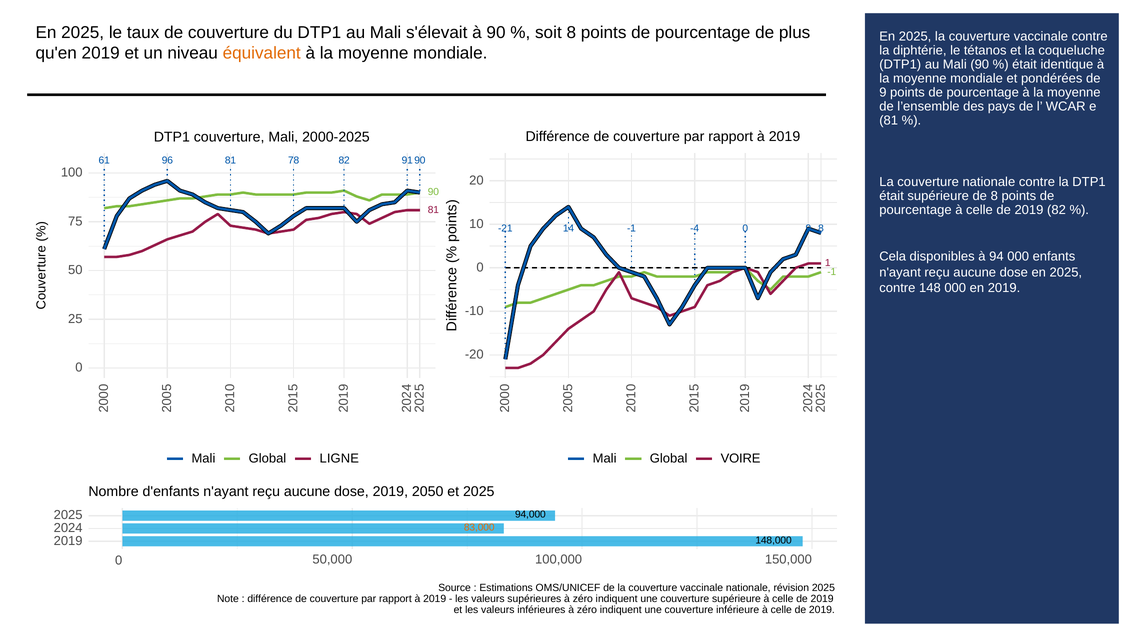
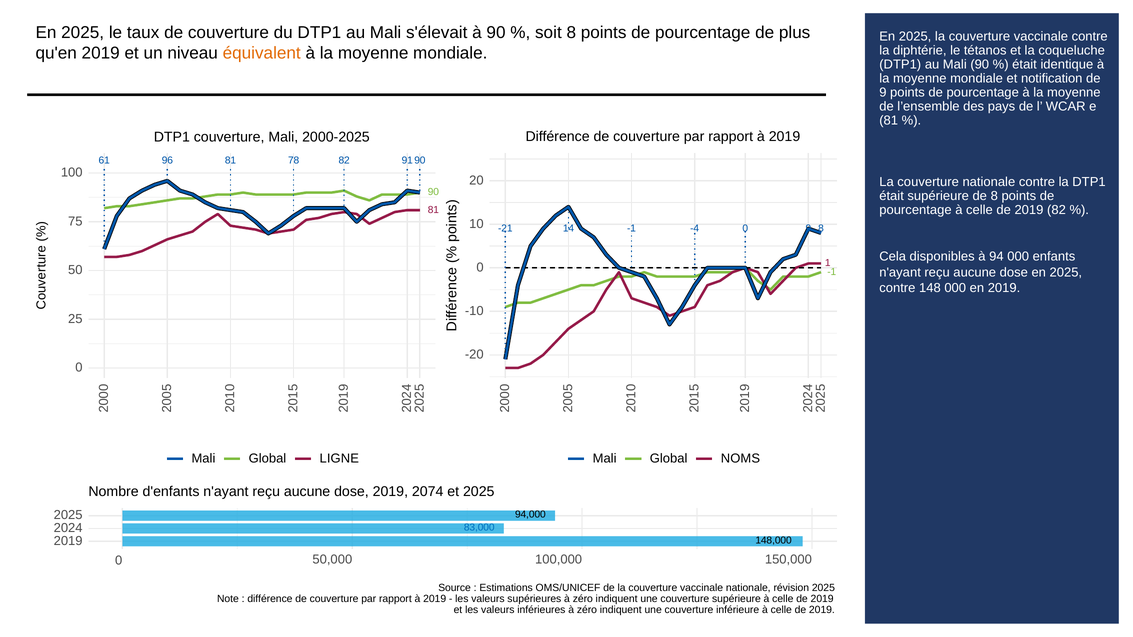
pondérées: pondérées -> notification
VOIRE: VOIRE -> NOMS
2050: 2050 -> 2074
83,000 colour: orange -> blue
